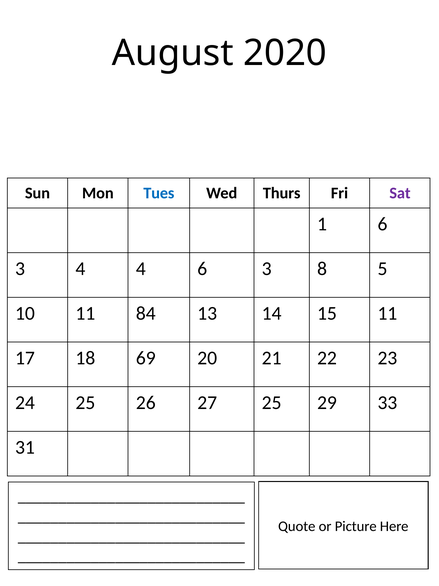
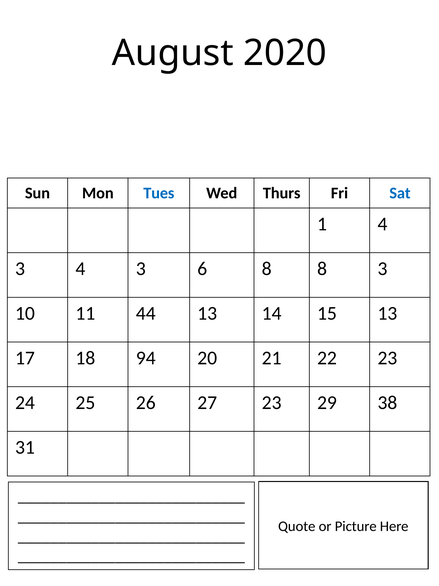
Sat colour: purple -> blue
1 6: 6 -> 4
3 4 4: 4 -> 3
3 at (267, 268): 3 -> 8
8 5: 5 -> 3
84: 84 -> 44
15 11: 11 -> 13
69: 69 -> 94
27 25: 25 -> 23
33: 33 -> 38
